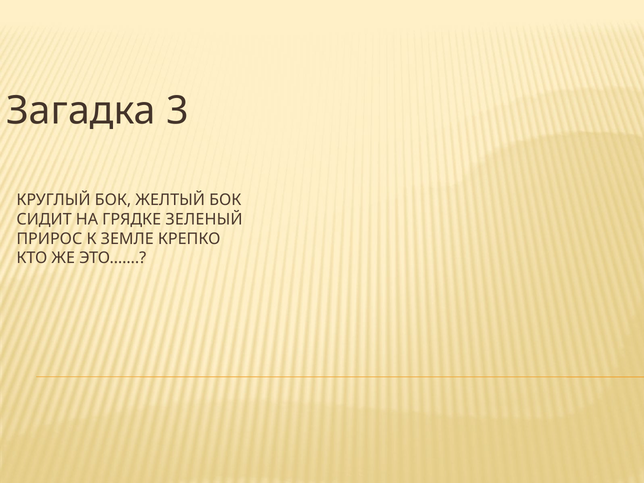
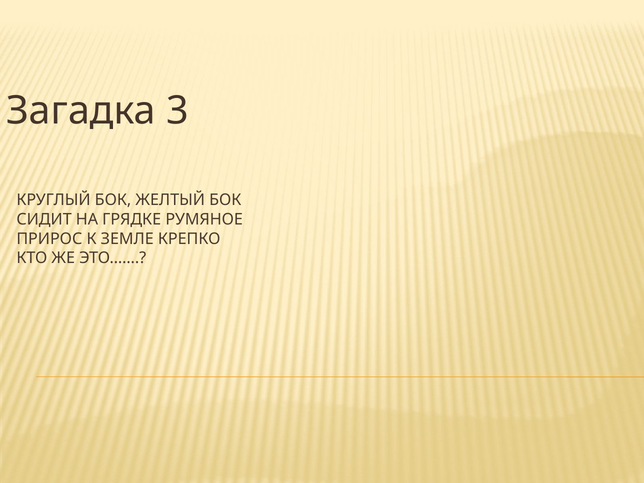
ЗЕЛЕНЫЙ: ЗЕЛЕНЫЙ -> РУМЯНОЕ
